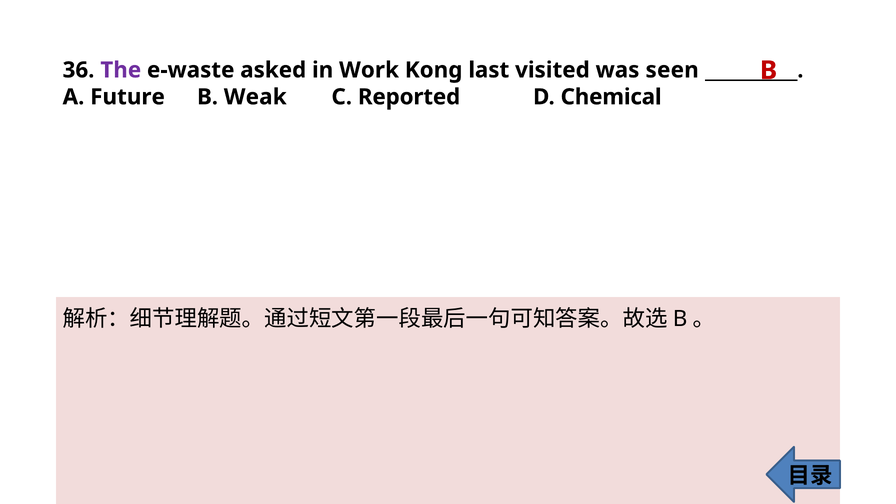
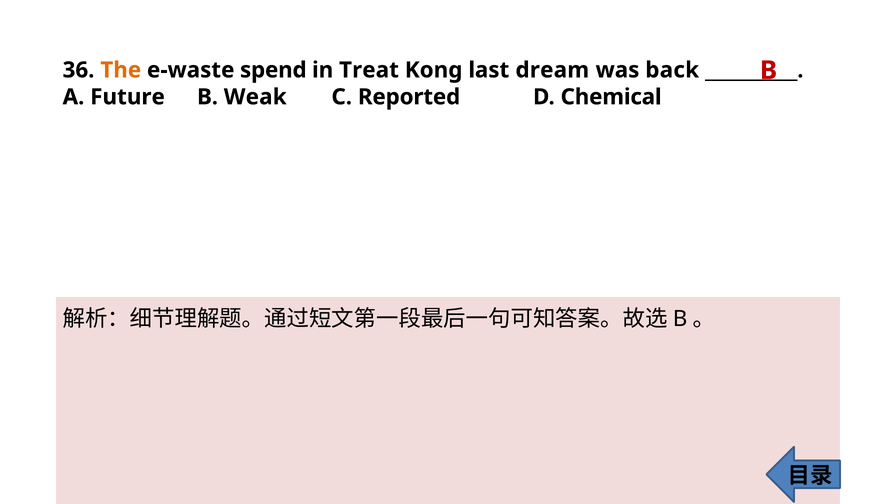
The colour: purple -> orange
asked: asked -> spend
Work: Work -> Treat
visited: visited -> dream
seen: seen -> back
